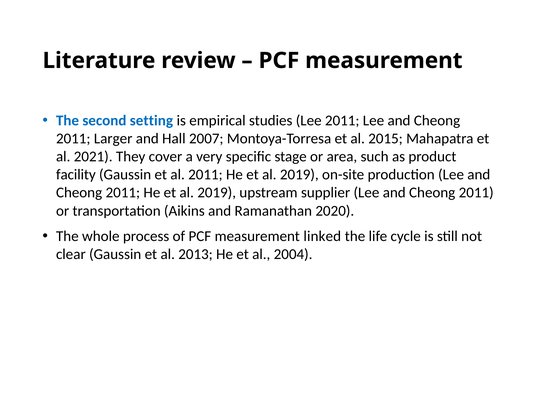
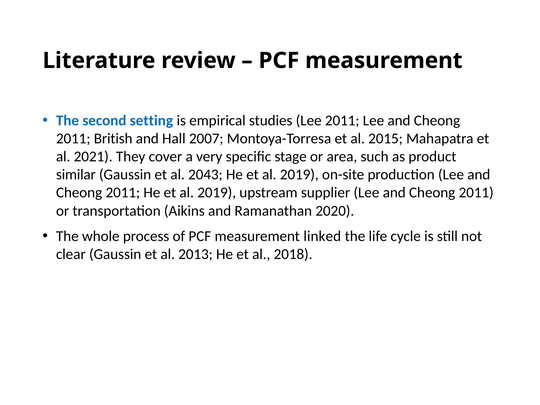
Larger: Larger -> British
facility: facility -> similar
al 2011: 2011 -> 2043
2004: 2004 -> 2018
